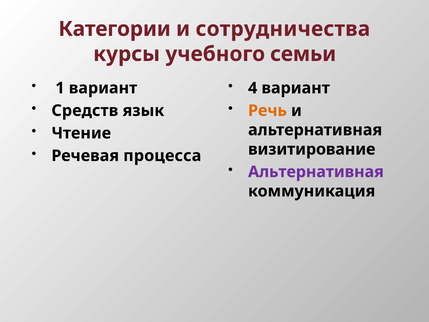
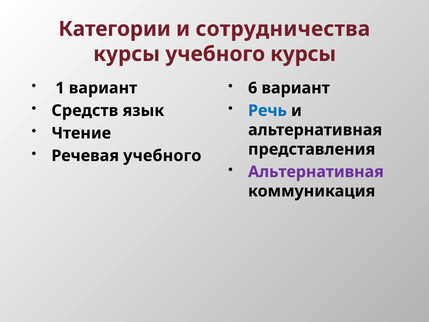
учебного семьи: семьи -> курсы
4: 4 -> 6
Речь colour: orange -> blue
визитирование: визитирование -> представления
Речевая процесса: процесса -> учебного
